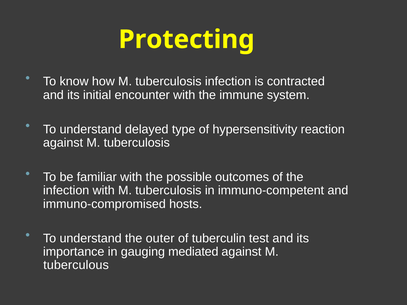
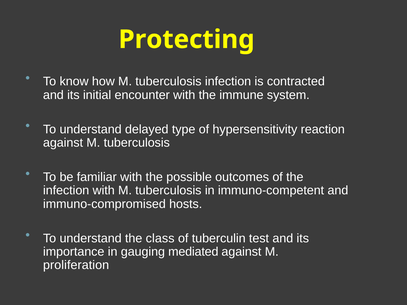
outer: outer -> class
tuberculous: tuberculous -> proliferation
